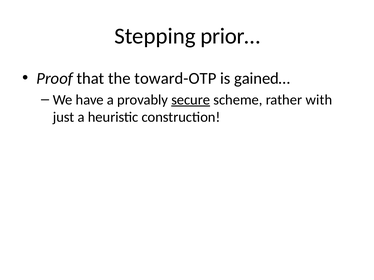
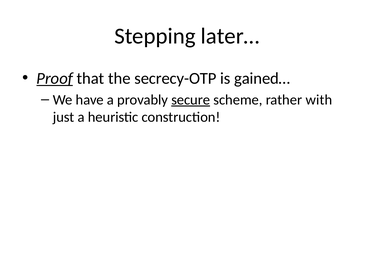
prior…: prior… -> later…
Proof underline: none -> present
toward-OTP: toward-OTP -> secrecy-OTP
